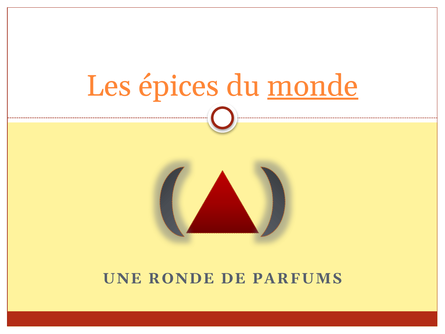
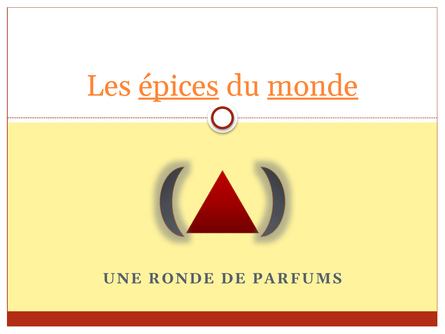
épices underline: none -> present
